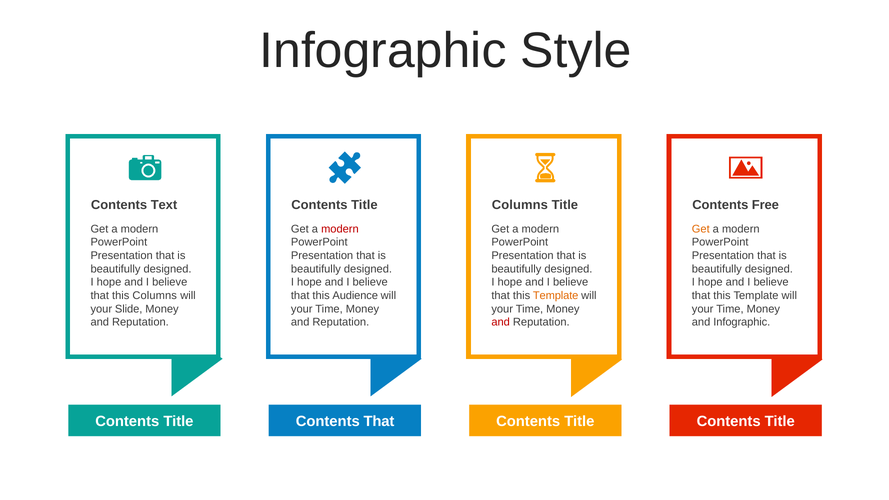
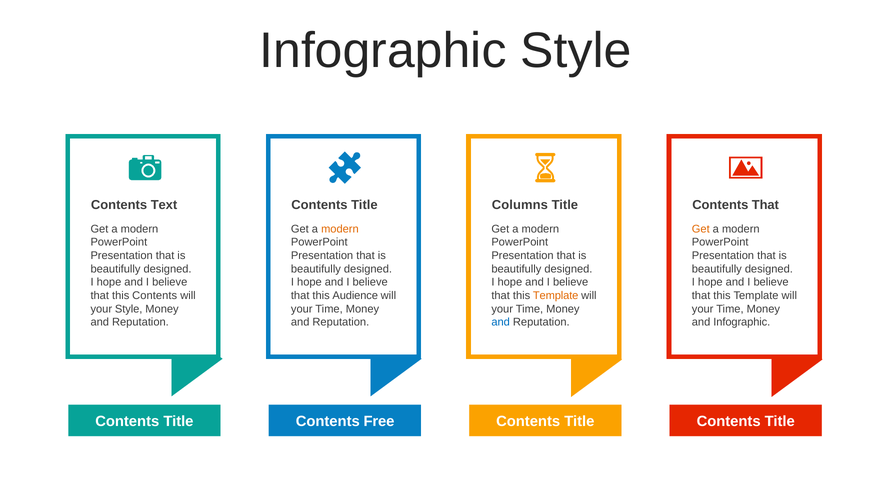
Contents Free: Free -> That
modern at (340, 229) colour: red -> orange
this Columns: Columns -> Contents
your Slide: Slide -> Style
and at (501, 322) colour: red -> blue
Contents That: That -> Free
